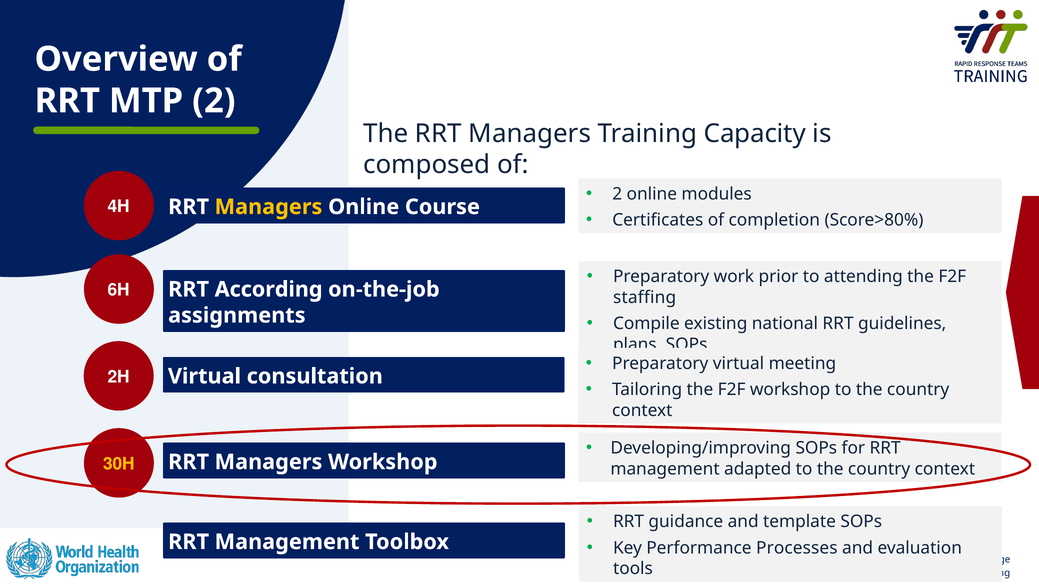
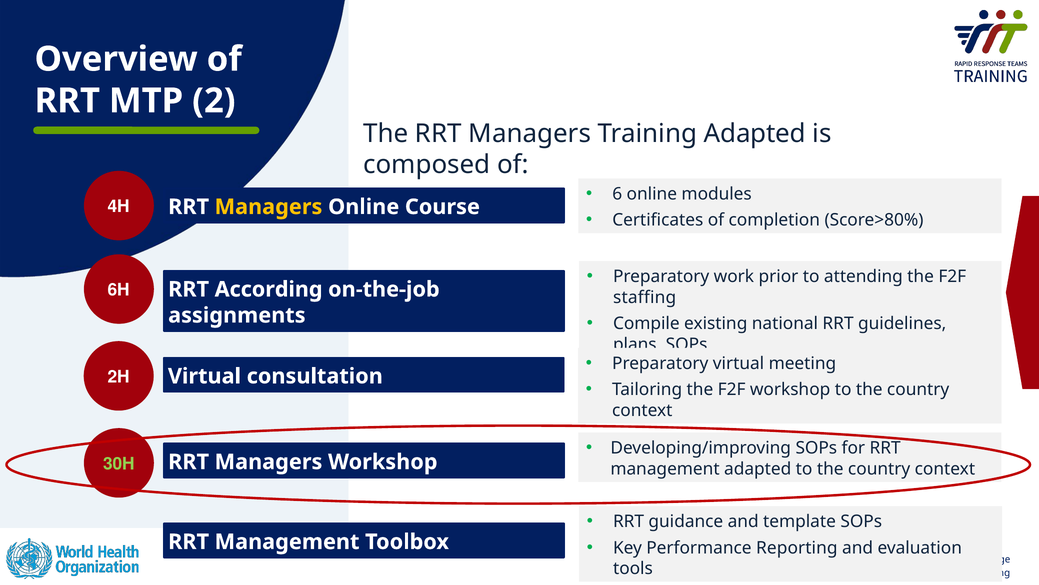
Training Capacity: Capacity -> Adapted
2 at (617, 194): 2 -> 6
30H colour: yellow -> light green
Processes: Processes -> Reporting
